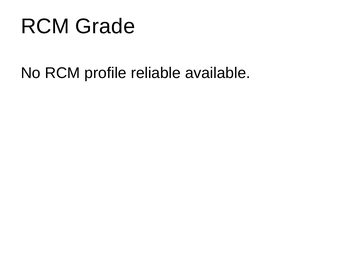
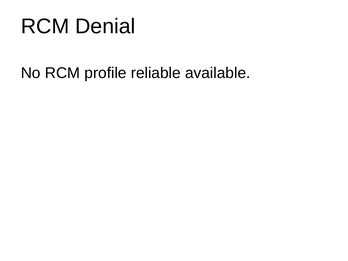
Grade: Grade -> Denial
